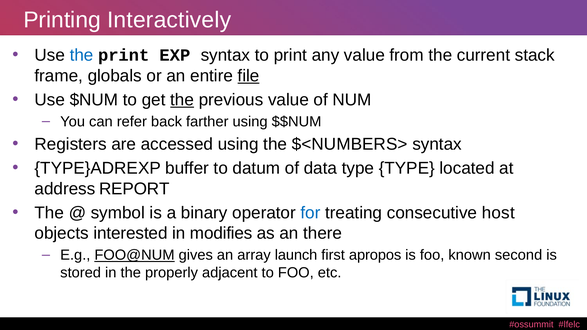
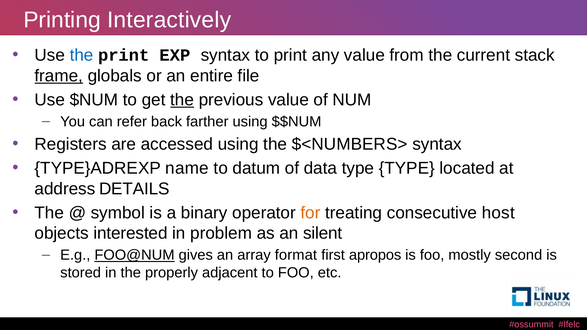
frame underline: none -> present
file underline: present -> none
buffer: buffer -> name
REPORT: REPORT -> DETAILS
for colour: blue -> orange
modifies: modifies -> problem
there: there -> silent
launch: launch -> format
known: known -> mostly
